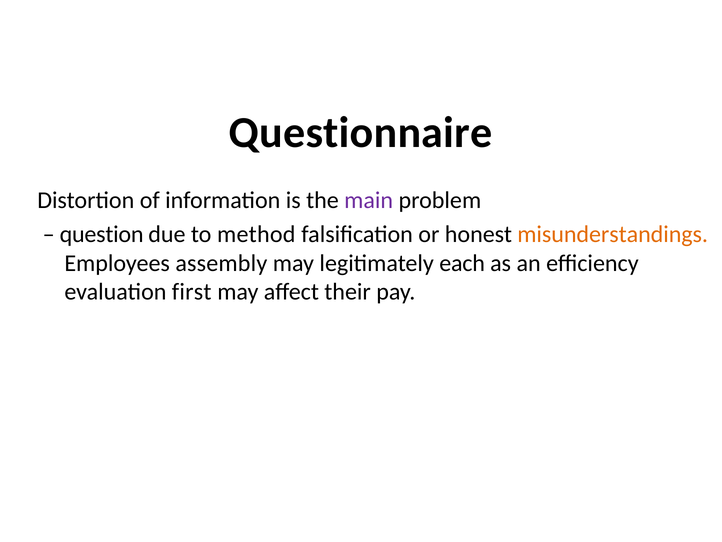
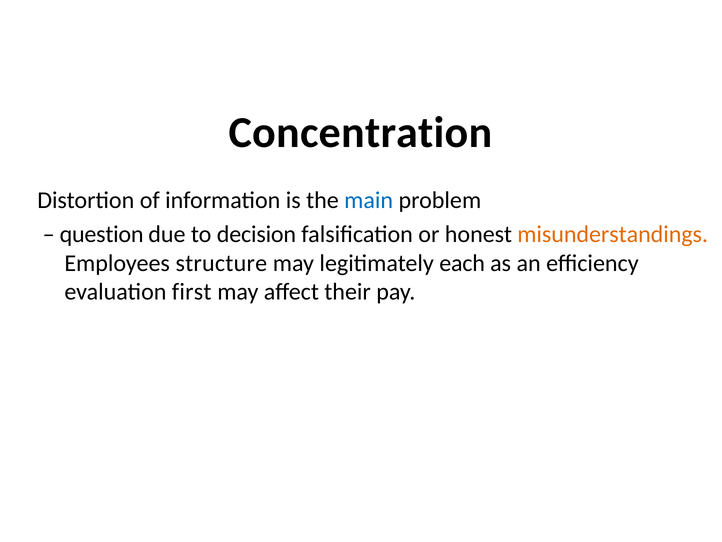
Questionnaire: Questionnaire -> Concentration
main colour: purple -> blue
method: method -> decision
assembly: assembly -> structure
